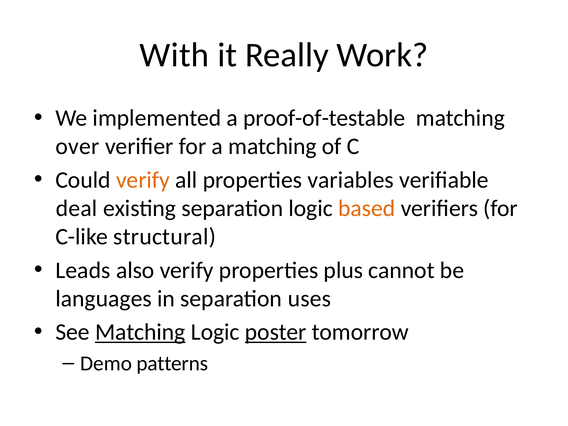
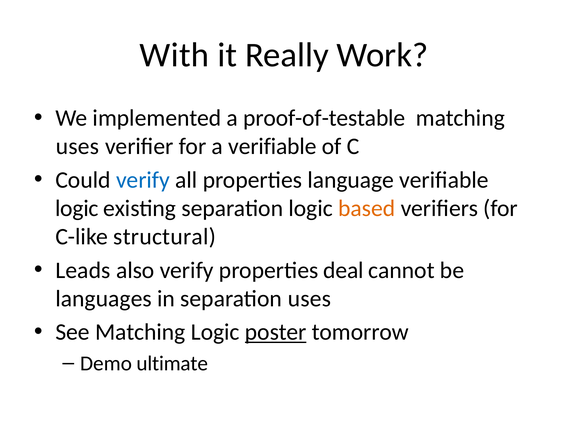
over at (77, 146): over -> uses
a matching: matching -> verifiable
verify at (143, 180) colour: orange -> blue
variables: variables -> language
deal at (77, 208): deal -> logic
plus: plus -> deal
Matching at (140, 332) underline: present -> none
patterns: patterns -> ultimate
